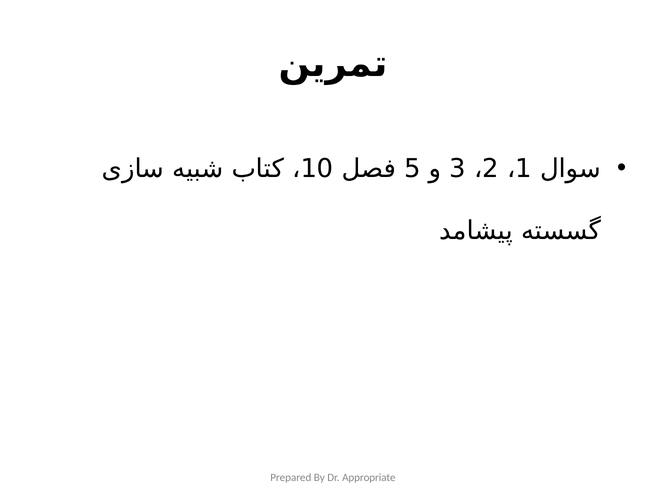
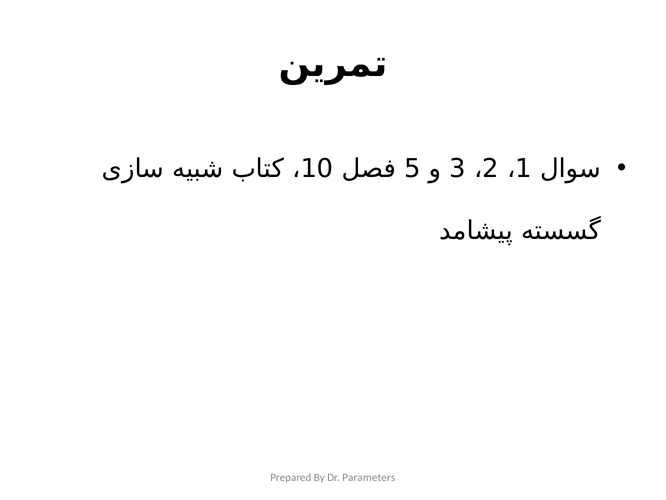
Appropriate: Appropriate -> Parameters
